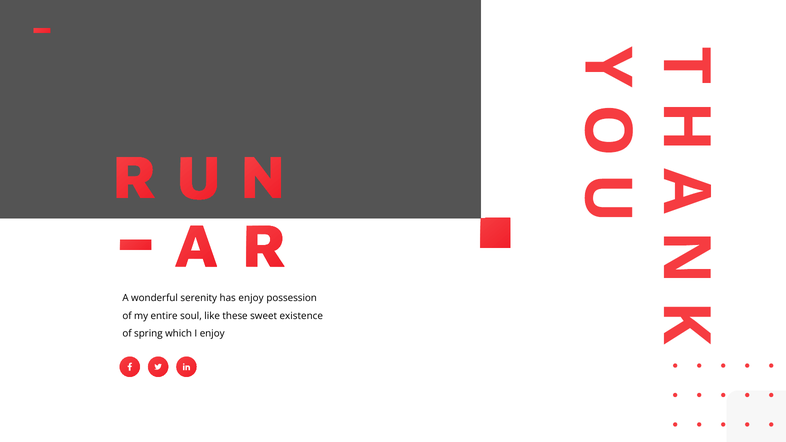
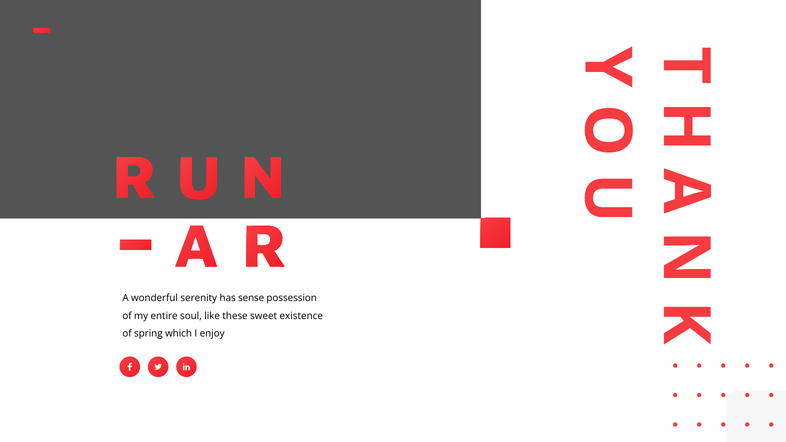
has enjoy: enjoy -> sense
